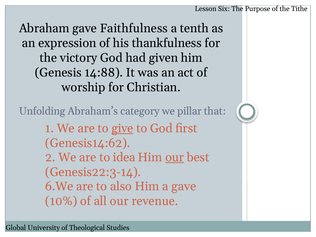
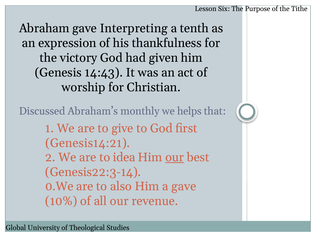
Faithfulness: Faithfulness -> Interpreting
14:88: 14:88 -> 14:43
Unfolding: Unfolding -> Discussed
category: category -> monthly
pillar: pillar -> helps
give underline: present -> none
Genesis14:62: Genesis14:62 -> Genesis14:21
6.We: 6.We -> 0.We
